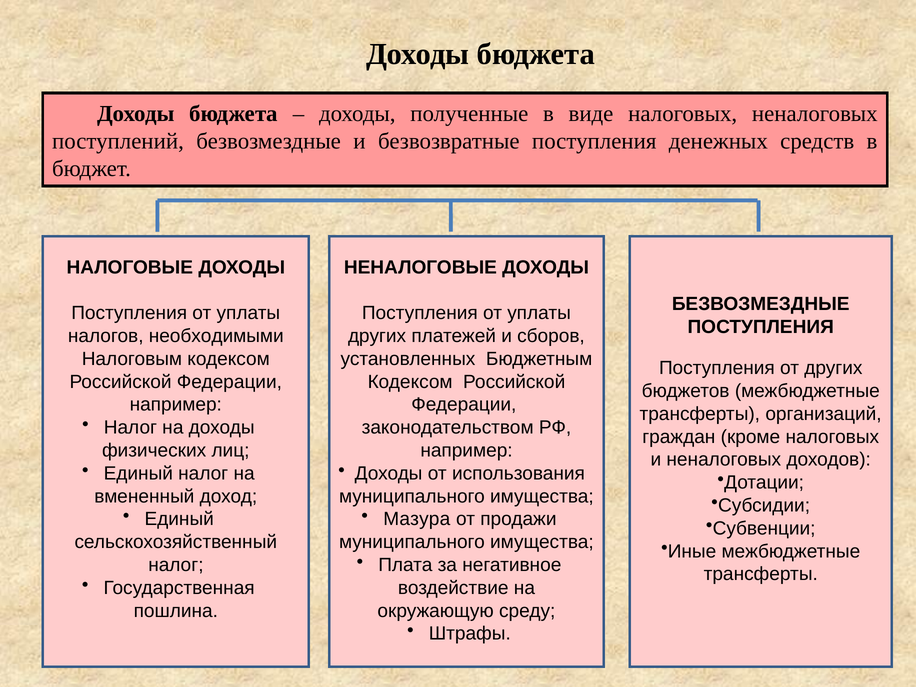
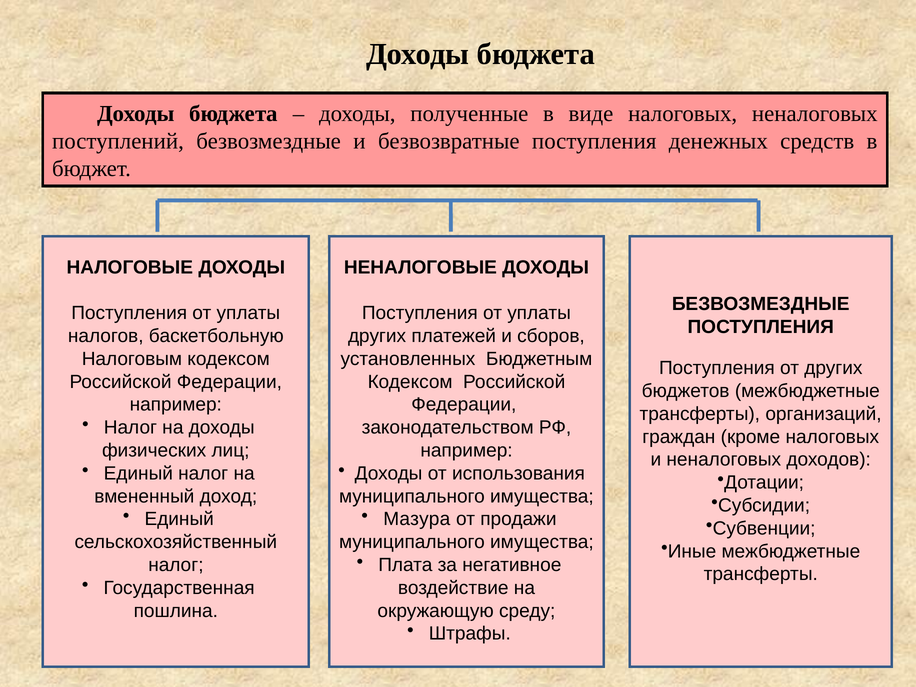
необходимыми: необходимыми -> баскетбольную
